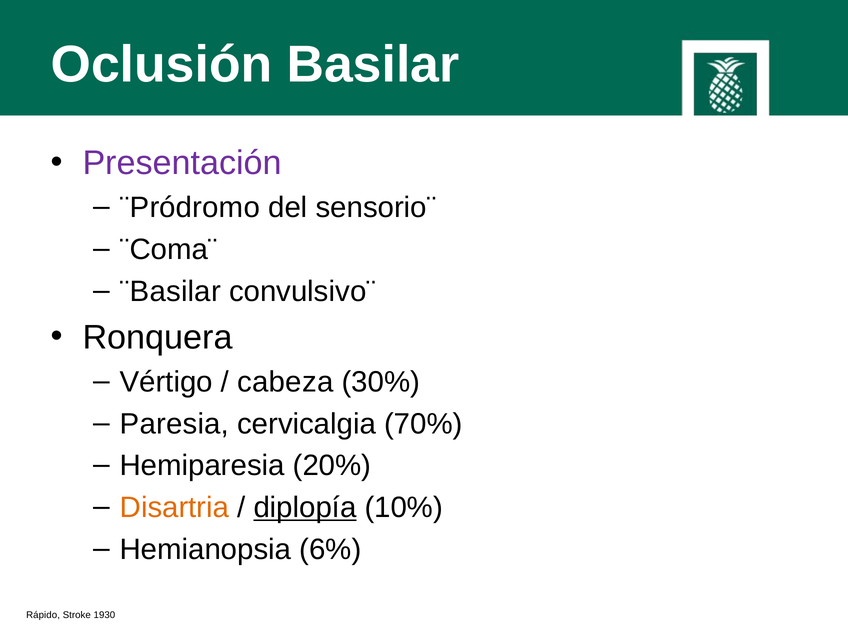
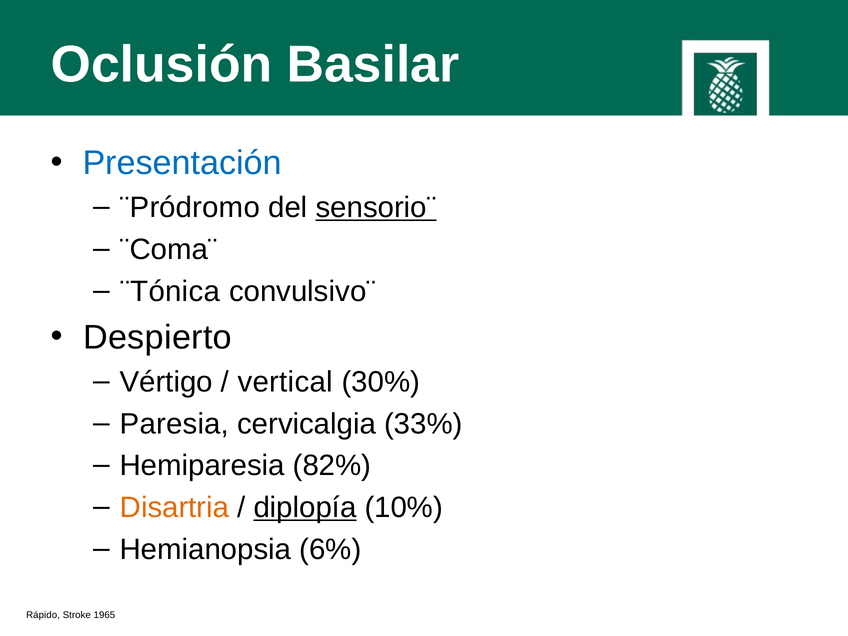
Presentación colour: purple -> blue
sensorio¨ underline: none -> present
¨Basilar: ¨Basilar -> ¨Tónica
Ronquera: Ronquera -> Despierto
cabeza: cabeza -> vertical
70%: 70% -> 33%
20%: 20% -> 82%
1930: 1930 -> 1965
